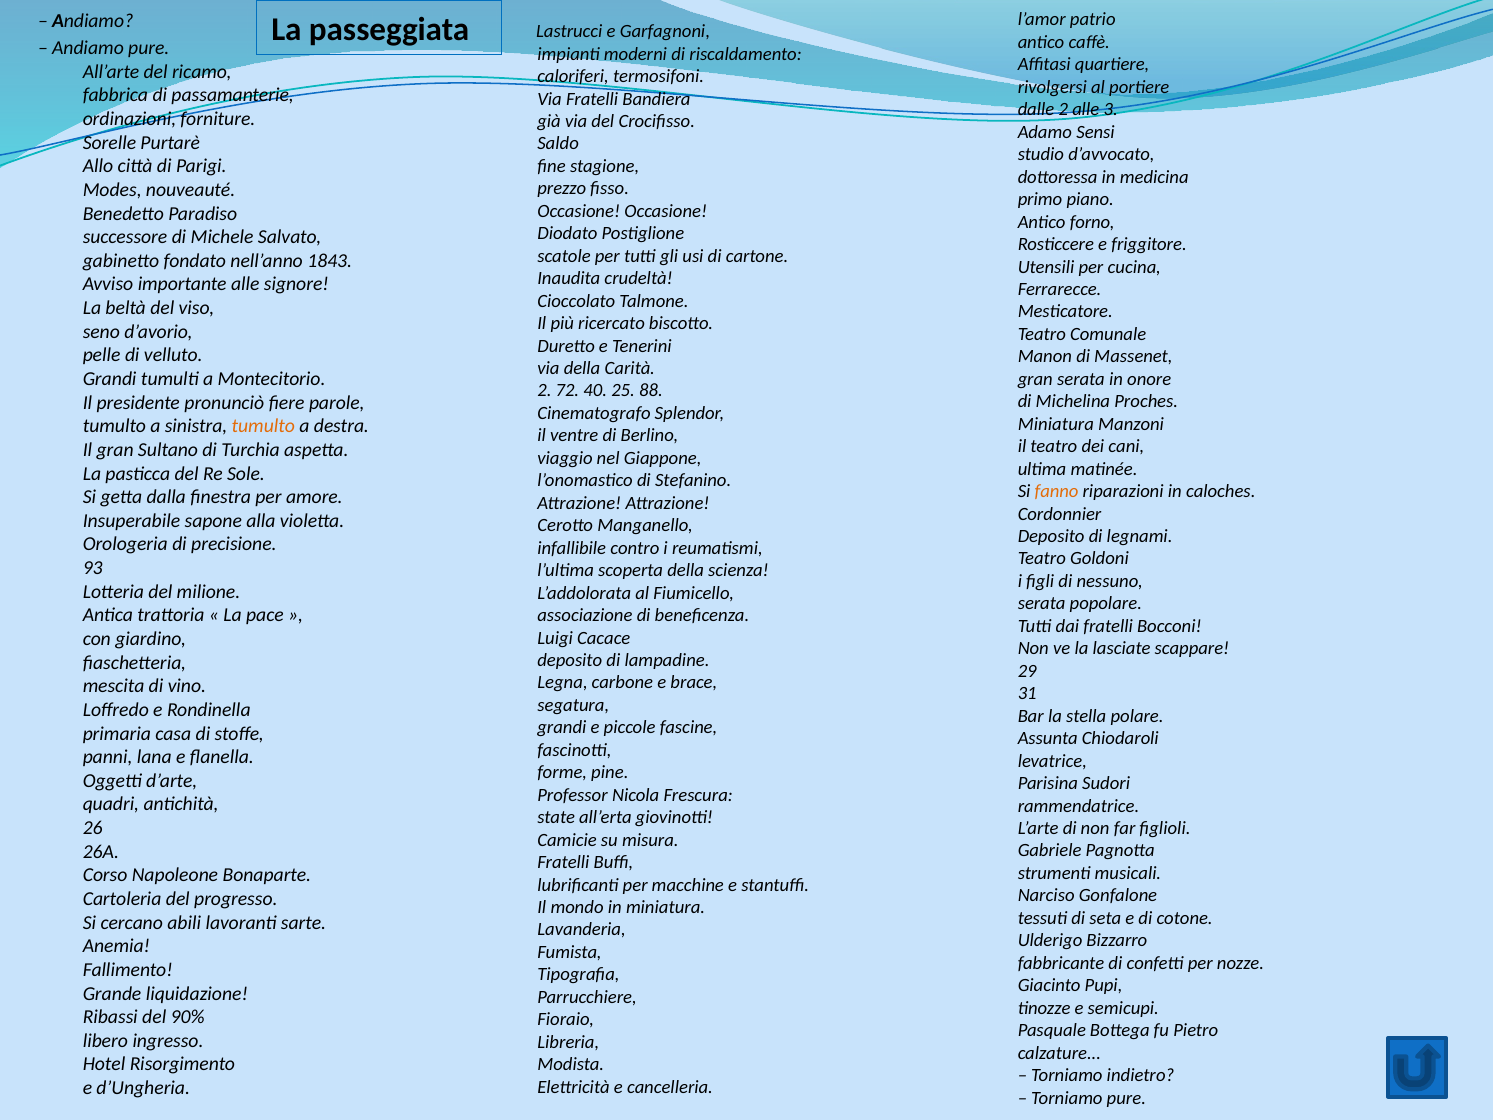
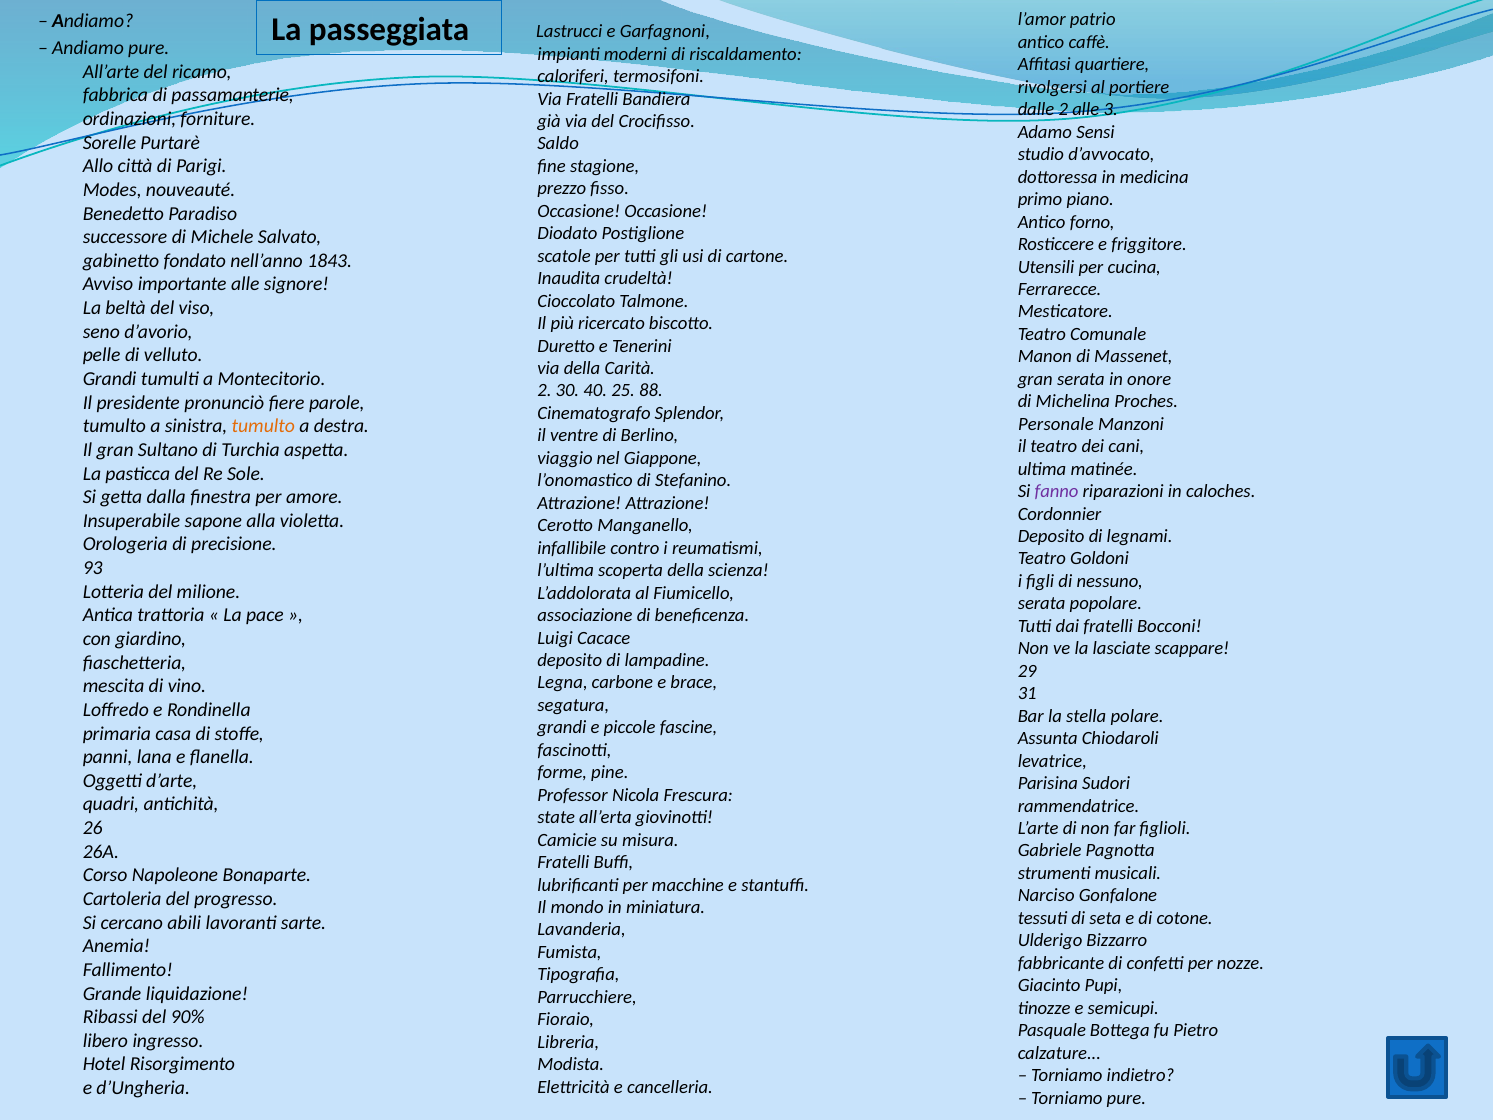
72: 72 -> 30
Miniatura at (1056, 424): Miniatura -> Personale
fanno colour: orange -> purple
